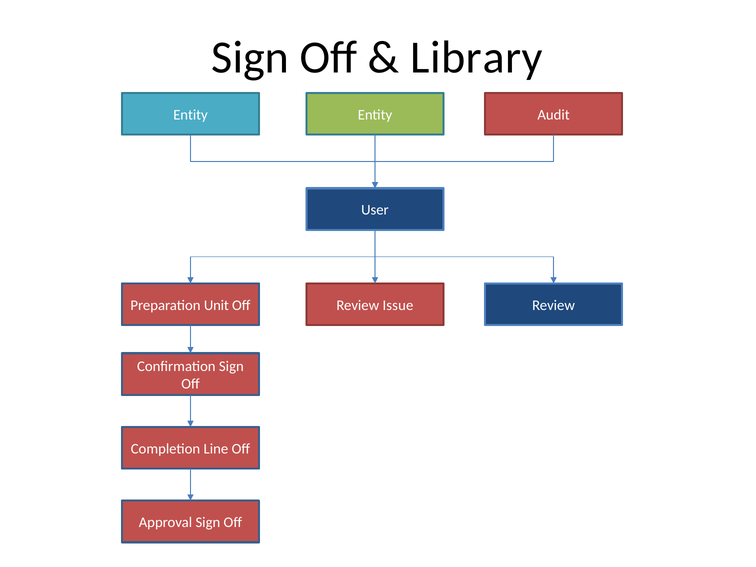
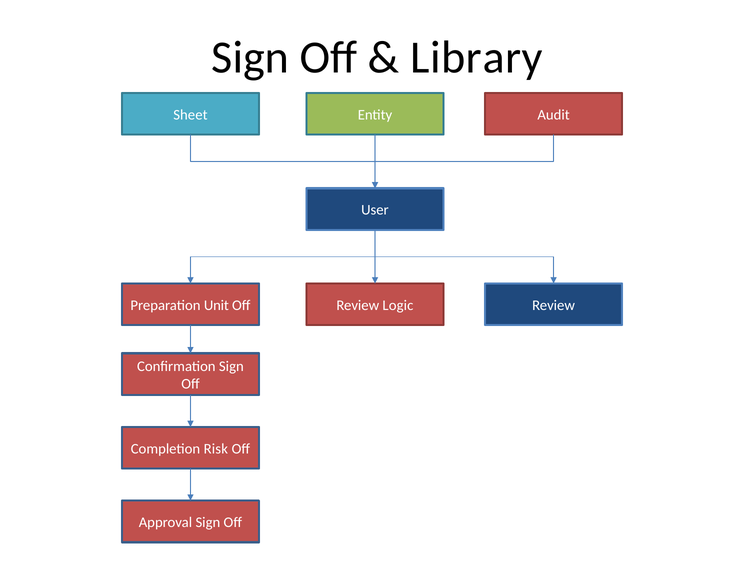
Entity at (190, 115): Entity -> Sheet
Issue: Issue -> Logic
Line: Line -> Risk
